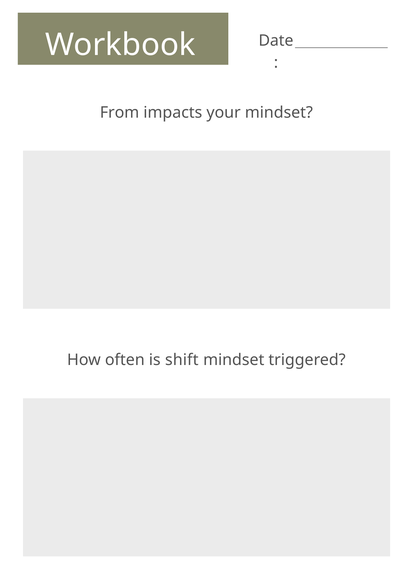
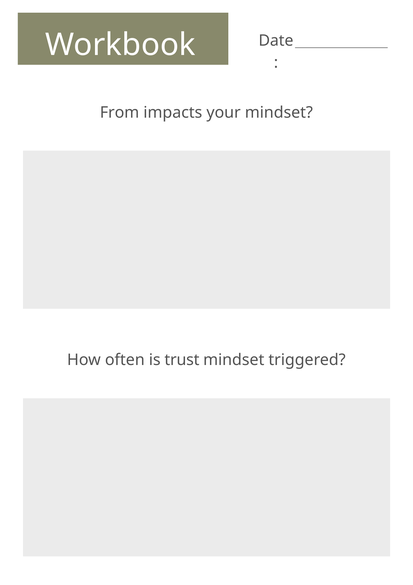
shift: shift -> trust
